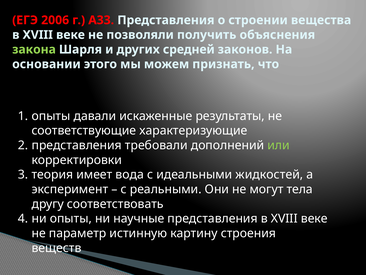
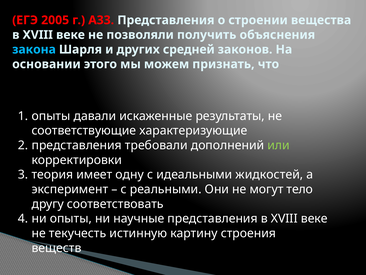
2006: 2006 -> 2005
закона colour: light green -> light blue
вода: вода -> одну
тела: тела -> тело
параметр: параметр -> текучесть
